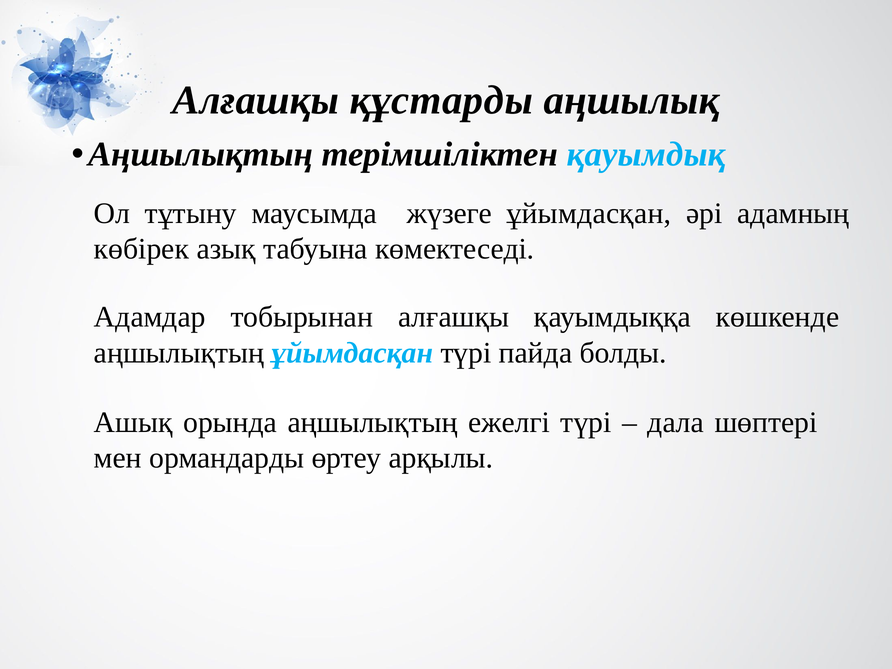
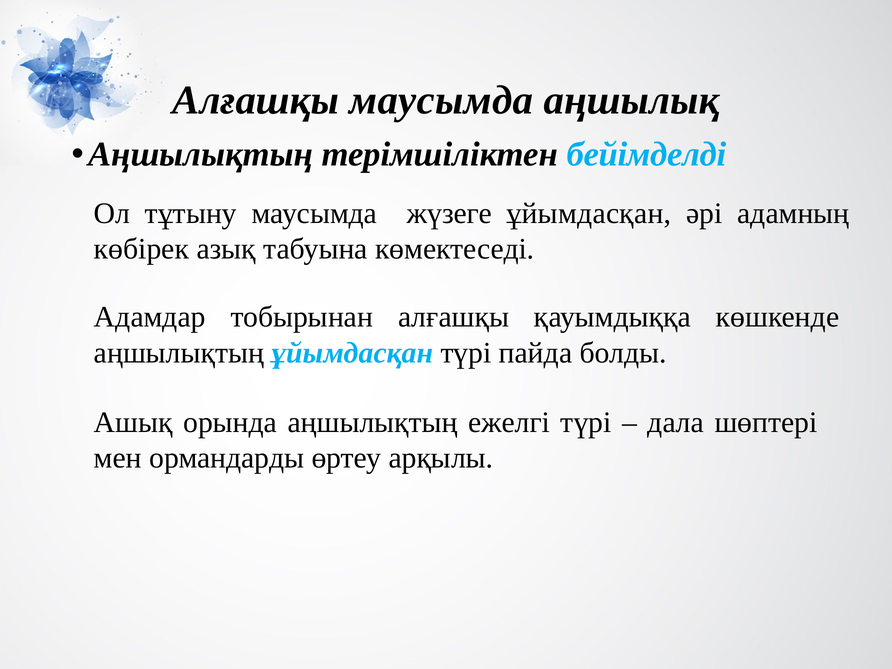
Алғашқы құстарды: құстарды -> маусымда
қауымдық: қауымдық -> бейімделді
